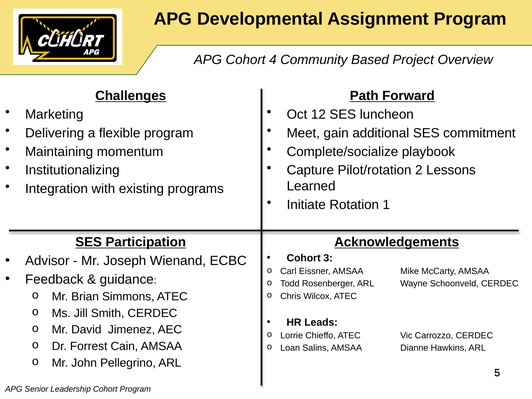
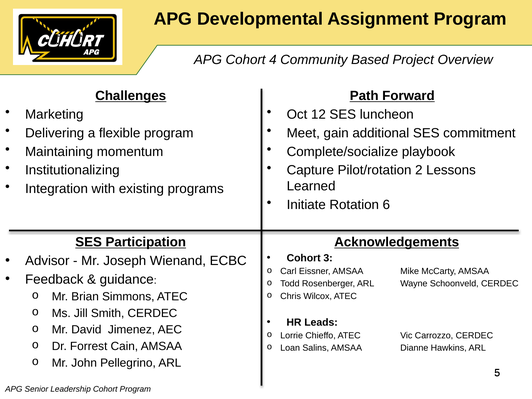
1: 1 -> 6
